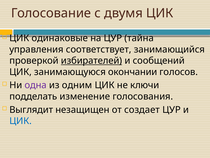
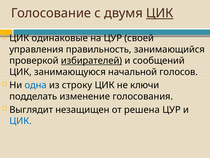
ЦИК at (160, 13) underline: none -> present
тайна: тайна -> своей
соответствует: соответствует -> правильность
окончании: окончании -> начальной
одна colour: purple -> blue
одним: одним -> строку
создает: создает -> решена
